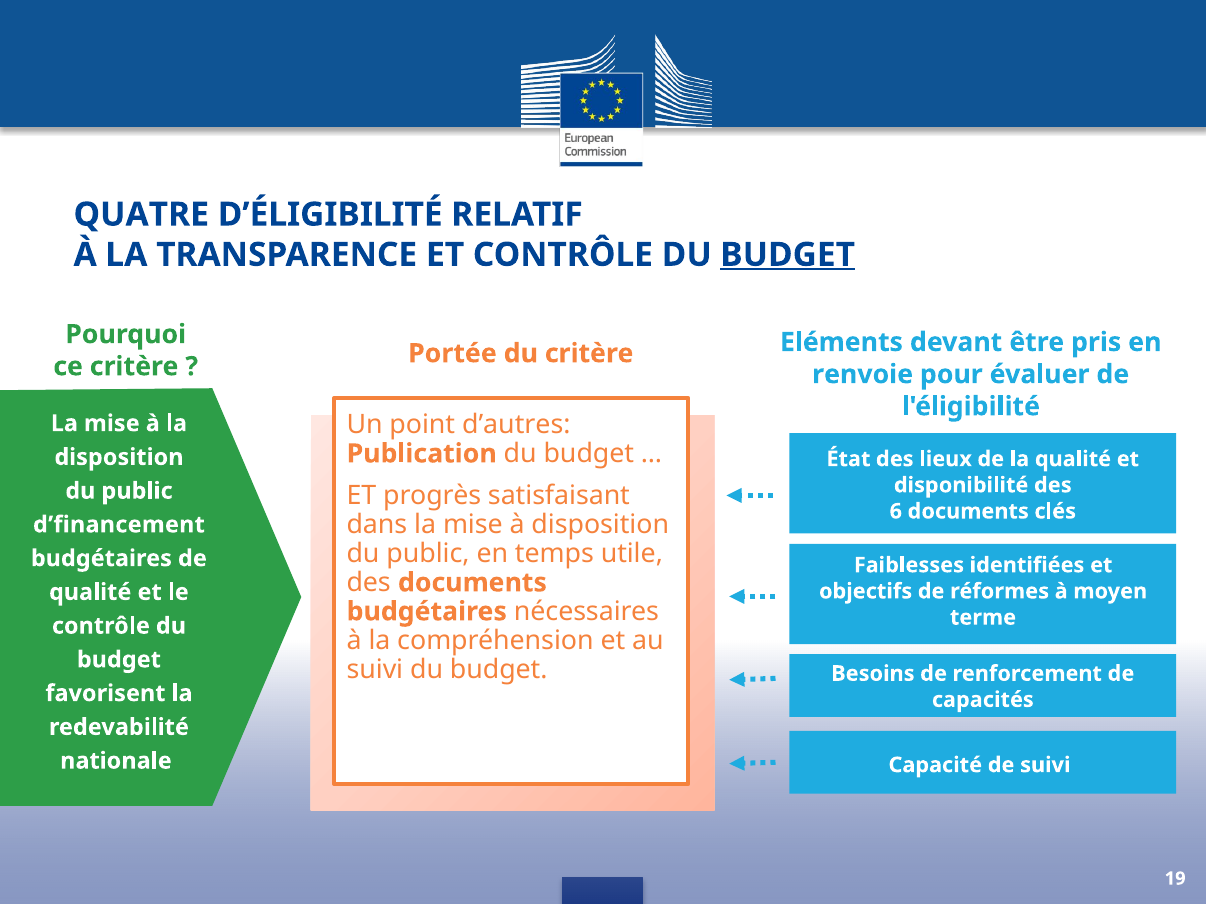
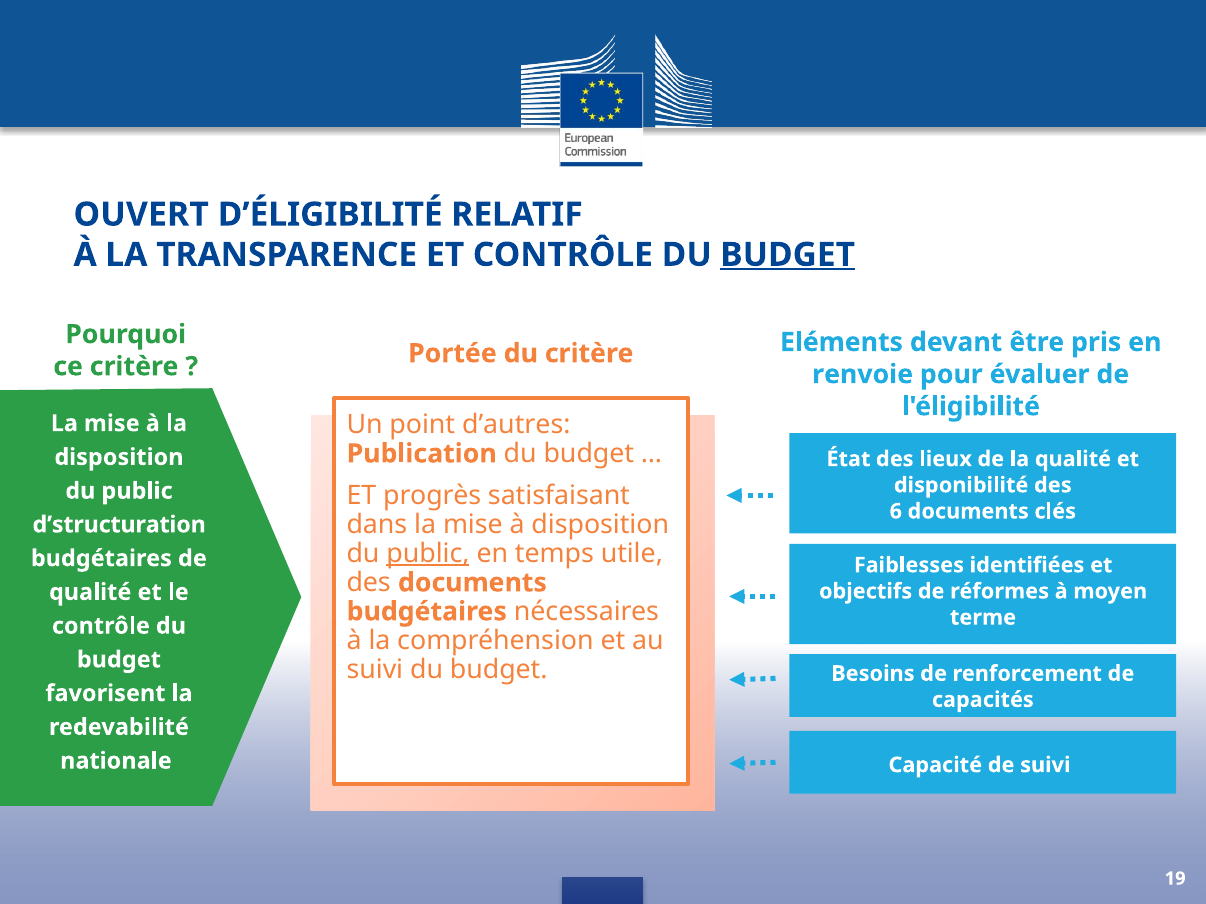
QUATRE: QUATRE -> OUVERT
d’financement: d’financement -> d’structuration
public at (428, 554) underline: none -> present
